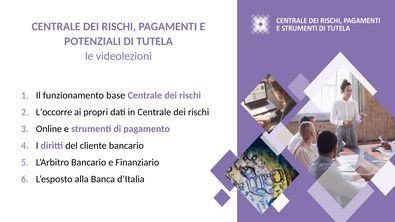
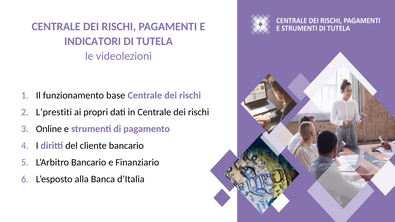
POTENZIALI: POTENZIALI -> INDICATORI
L’occorre: L’occorre -> L’prestiti
